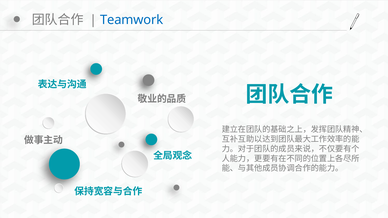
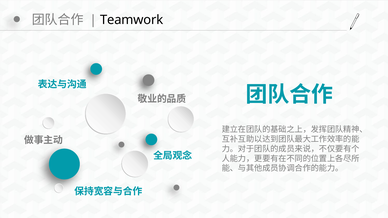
Teamwork colour: blue -> black
